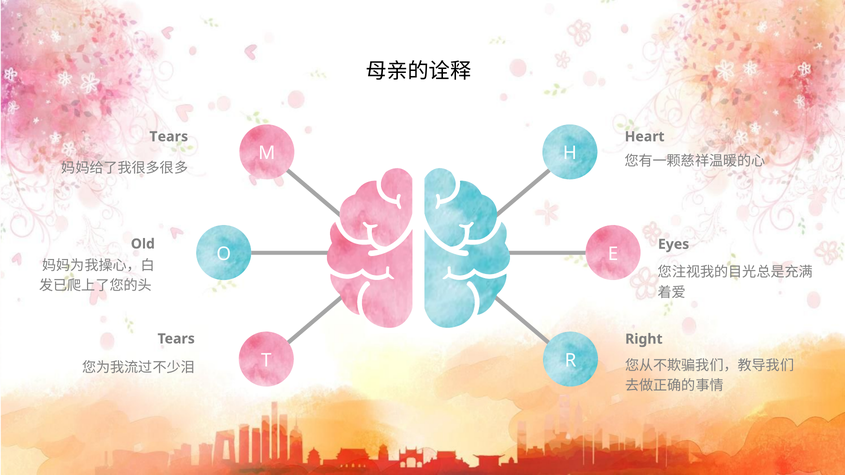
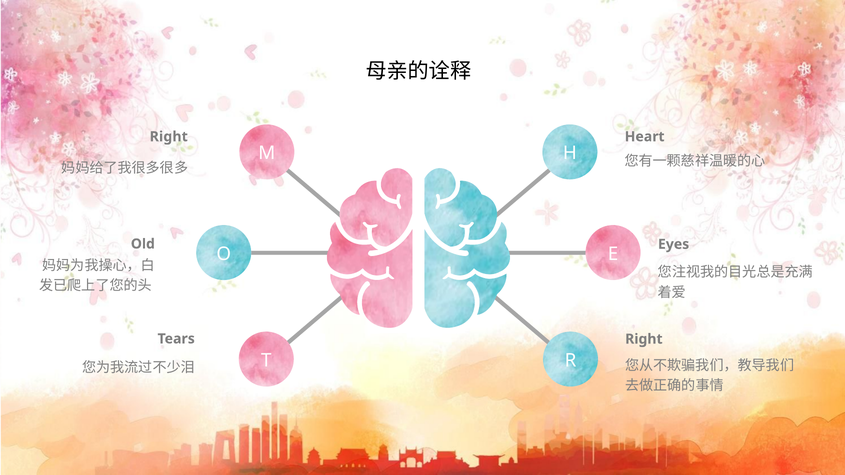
Tears at (169, 137): Tears -> Right
